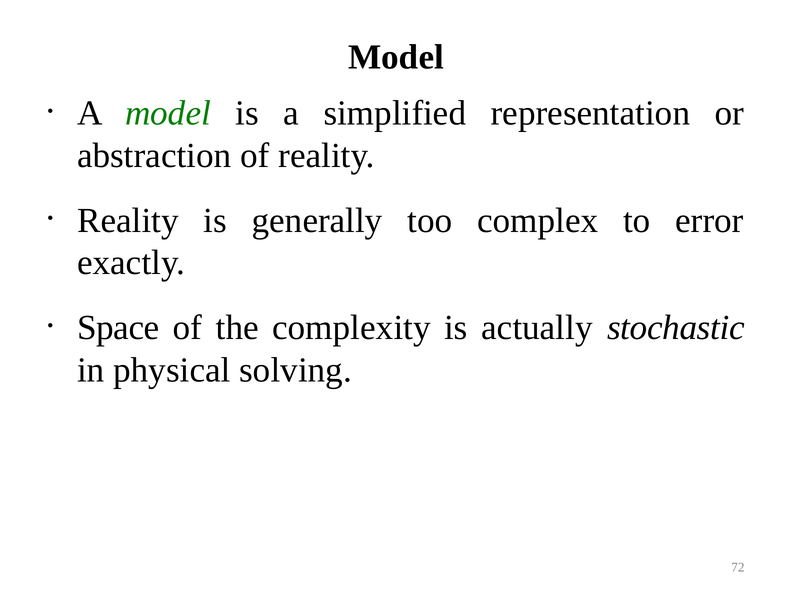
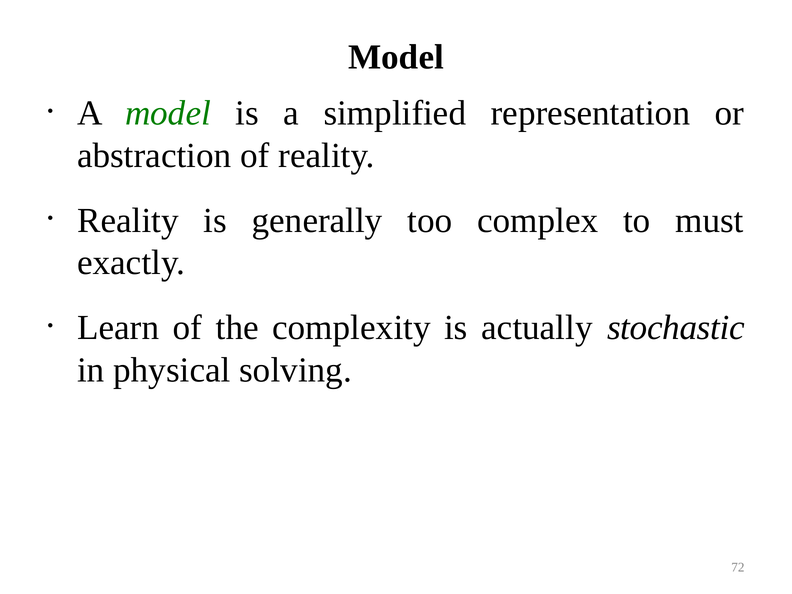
error: error -> must
Space: Space -> Learn
